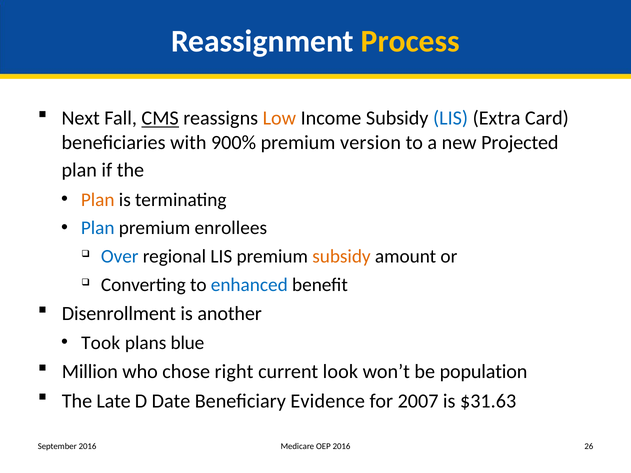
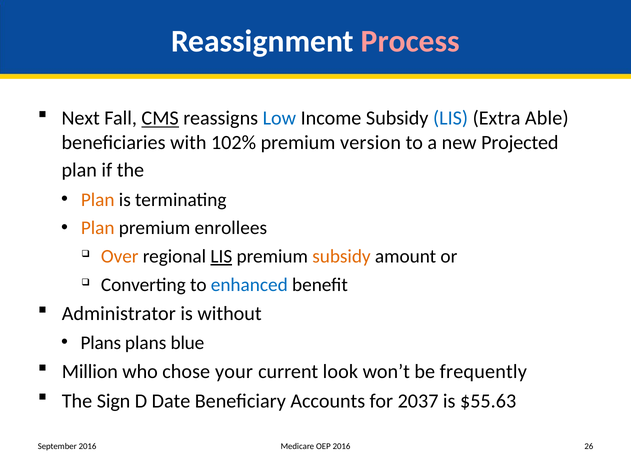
Process colour: yellow -> pink
Low colour: orange -> blue
Card: Card -> Able
900%: 900% -> 102%
Plan at (98, 228) colour: blue -> orange
Over colour: blue -> orange
LIS at (221, 257) underline: none -> present
Disenrollment: Disenrollment -> Administrator
another: another -> without
Took at (101, 343): Took -> Plans
right: right -> your
population: population -> frequently
Late: Late -> Sign
Evidence: Evidence -> Accounts
2007: 2007 -> 2037
$31.63: $31.63 -> $55.63
